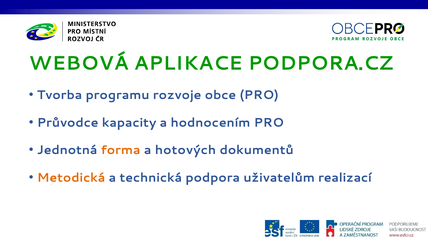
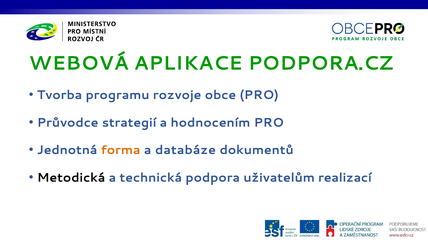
kapacity: kapacity -> strategií
hotových: hotových -> databáze
Metodická colour: orange -> black
